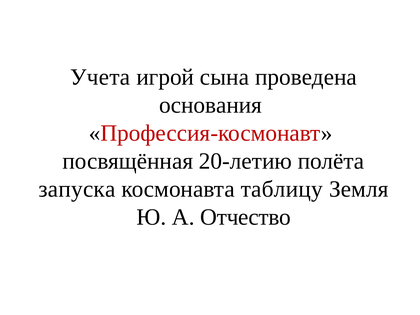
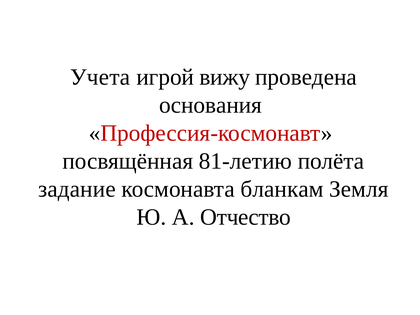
сына: сына -> вижу
20-летию: 20-летию -> 81-летию
запуска: запуска -> задание
таблицу: таблицу -> бланкам
